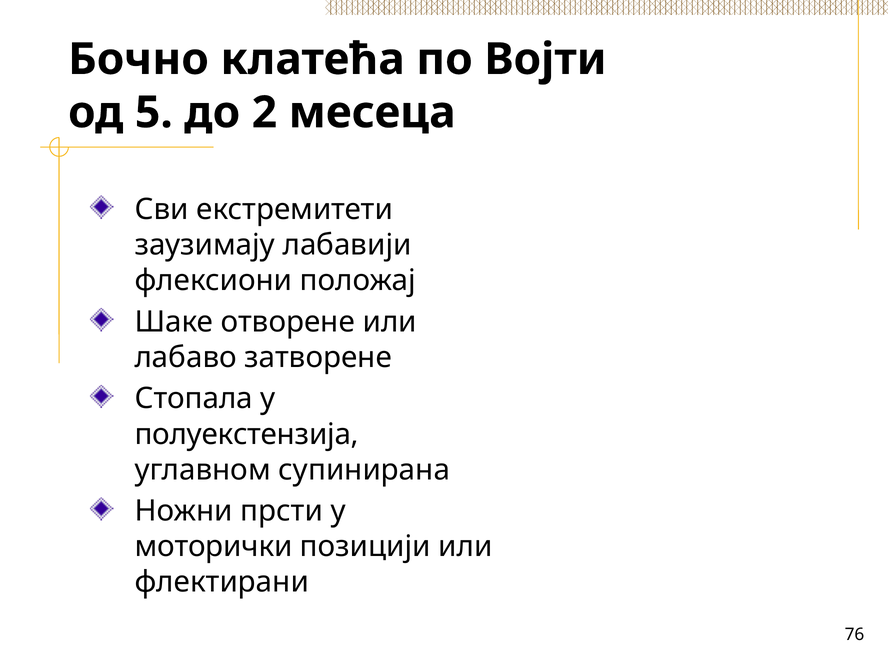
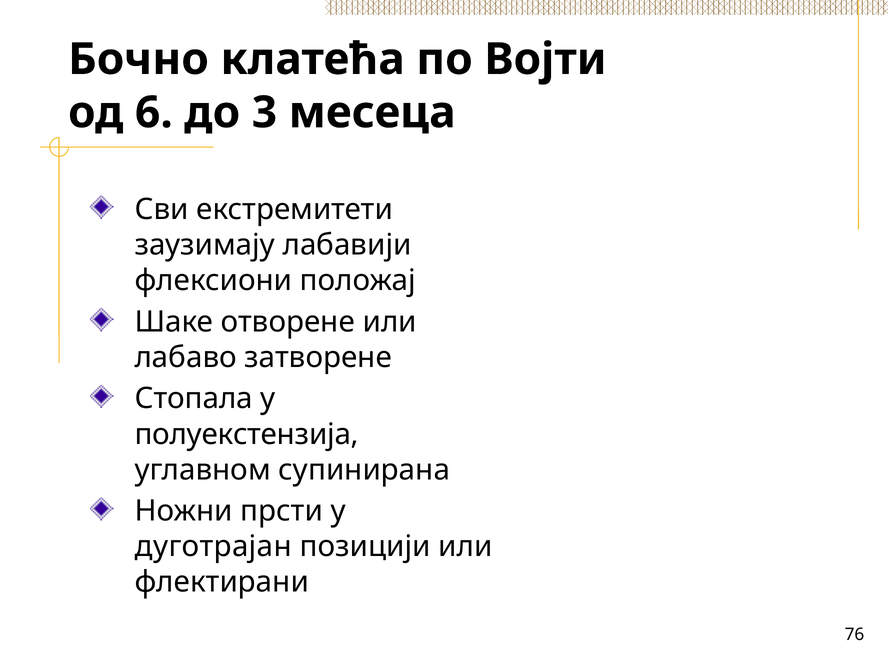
5: 5 -> 6
2: 2 -> 3
моторички: моторички -> дуготрајан
